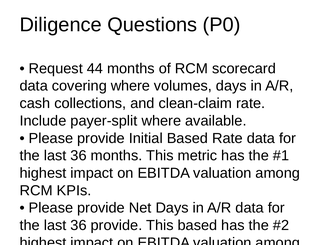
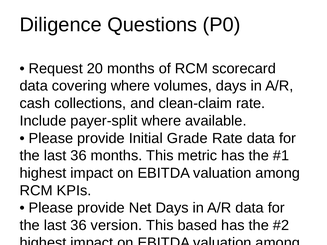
44: 44 -> 20
Initial Based: Based -> Grade
36 provide: provide -> version
